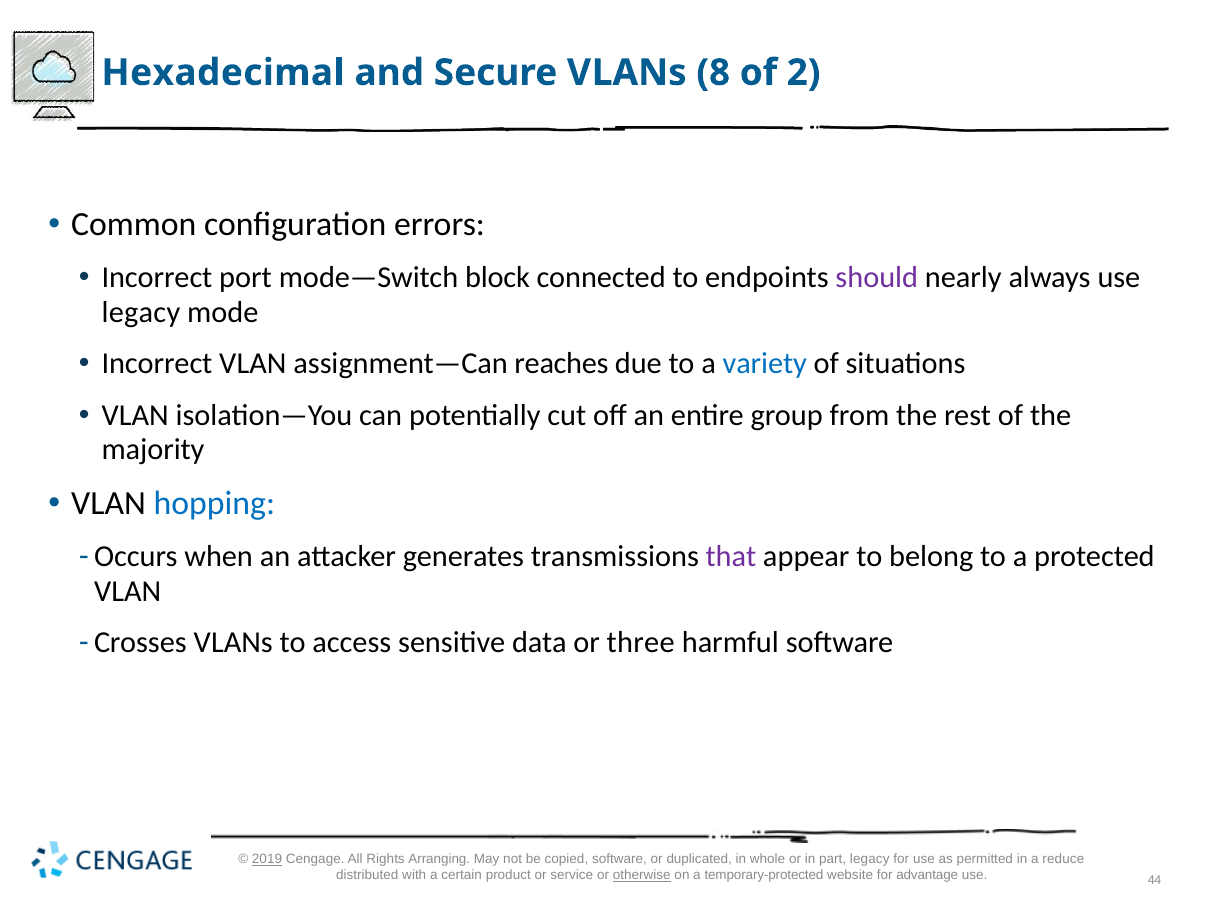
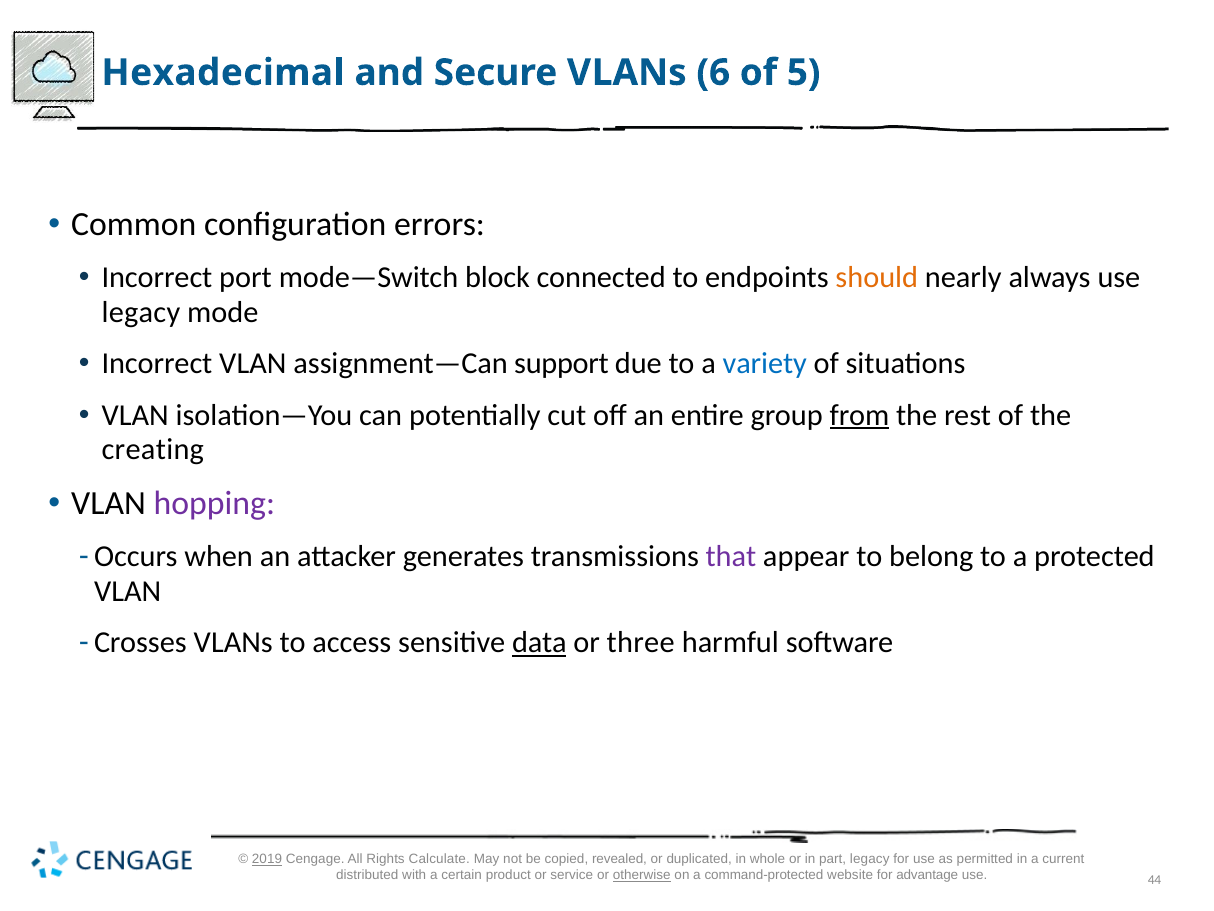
8: 8 -> 6
2: 2 -> 5
should colour: purple -> orange
reaches: reaches -> support
from underline: none -> present
majority: majority -> creating
hopping colour: blue -> purple
data underline: none -> present
Arranging: Arranging -> Calculate
copied software: software -> revealed
reduce: reduce -> current
temporary-protected: temporary-protected -> command-protected
